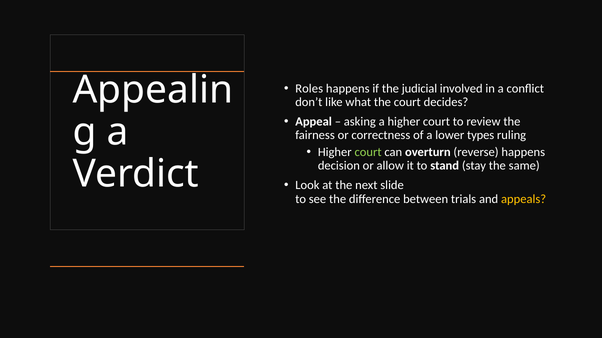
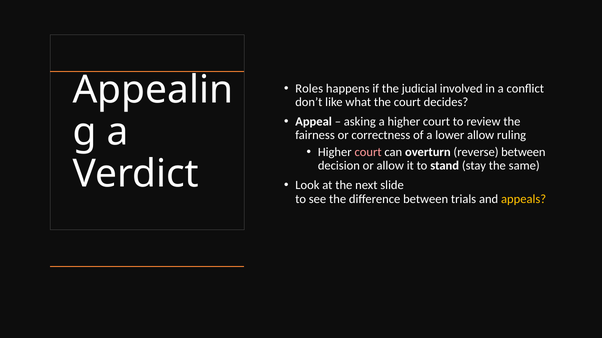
lower types: types -> allow
court at (368, 152) colour: light green -> pink
reverse happens: happens -> between
